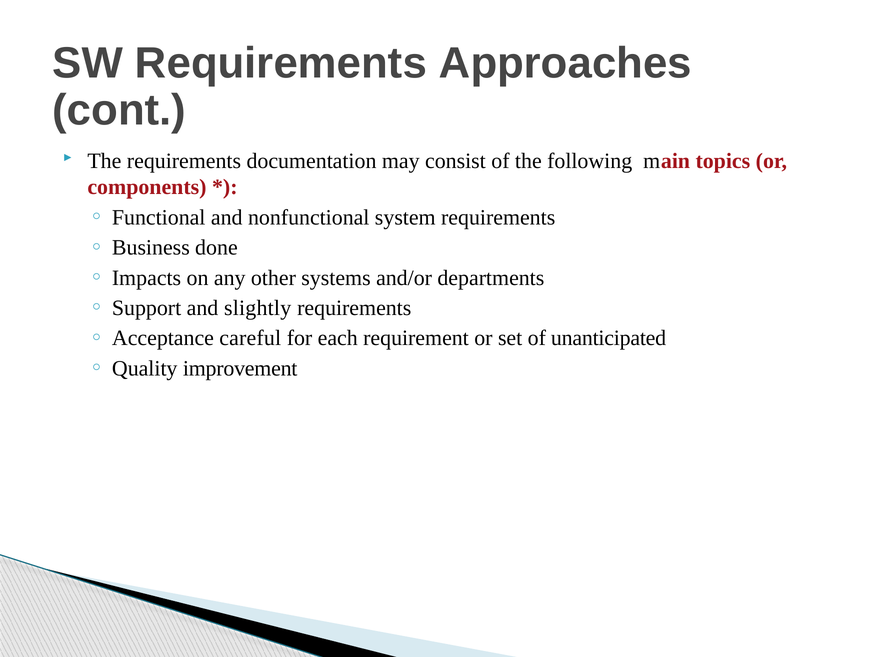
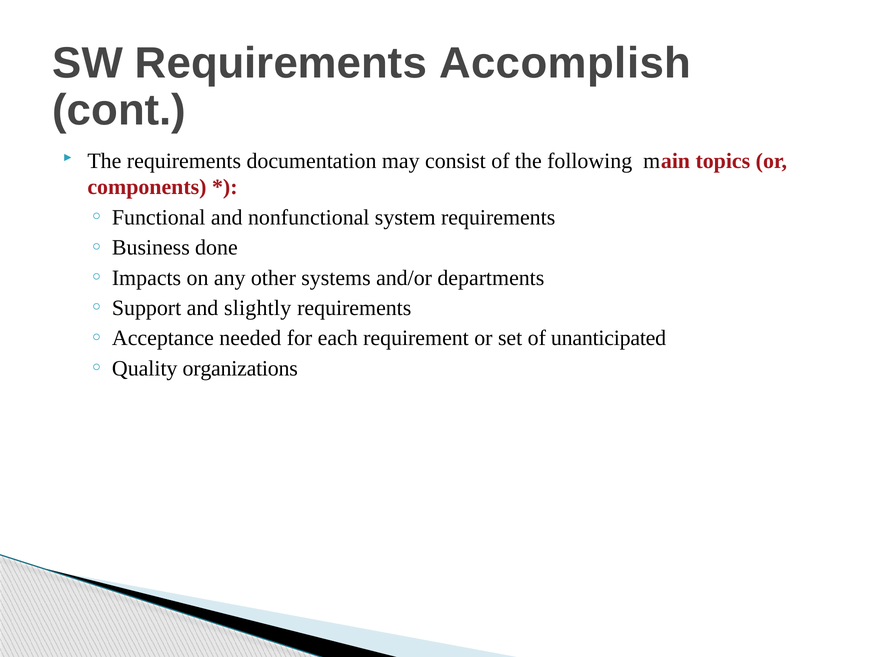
Approaches: Approaches -> Accomplish
careful: careful -> needed
improvement: improvement -> organizations
